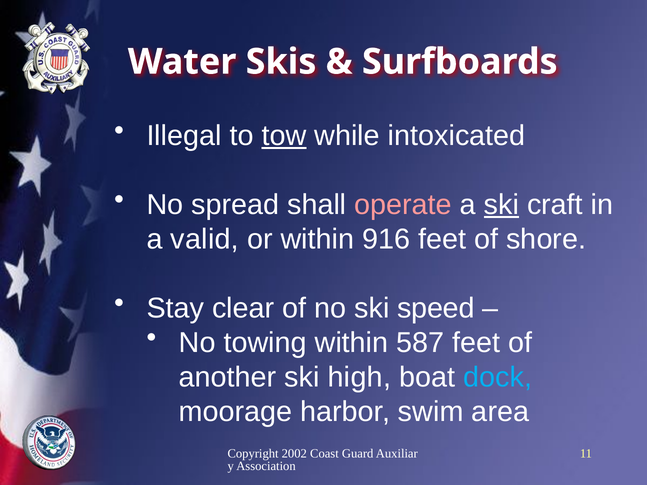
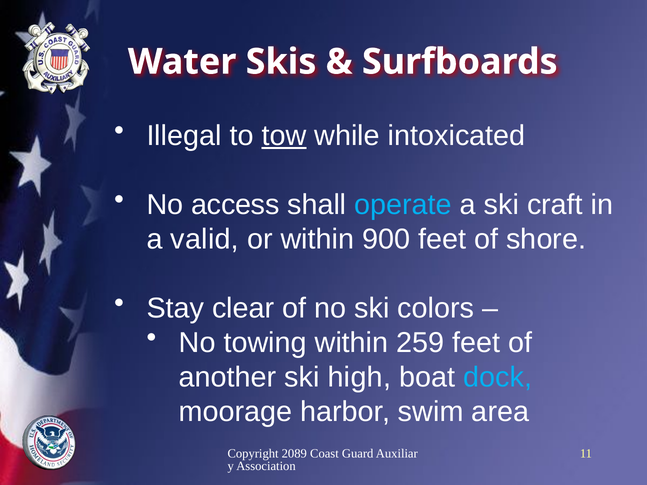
spread: spread -> access
operate colour: pink -> light blue
ski at (501, 205) underline: present -> none
916: 916 -> 900
speed: speed -> colors
587: 587 -> 259
2002: 2002 -> 2089
